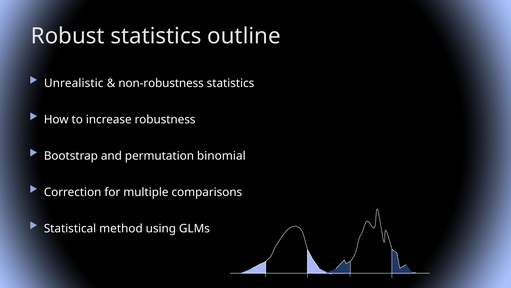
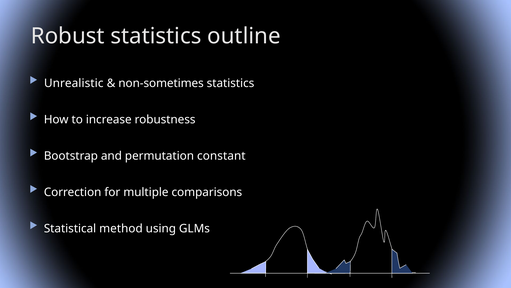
non-robustness: non-robustness -> non-sometimes
binomial: binomial -> constant
